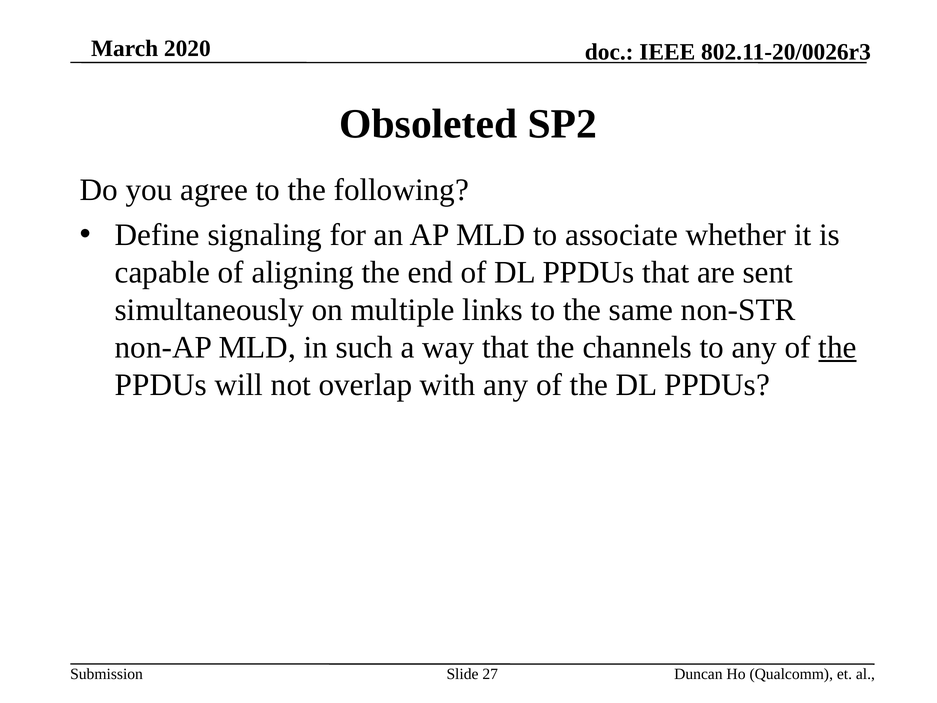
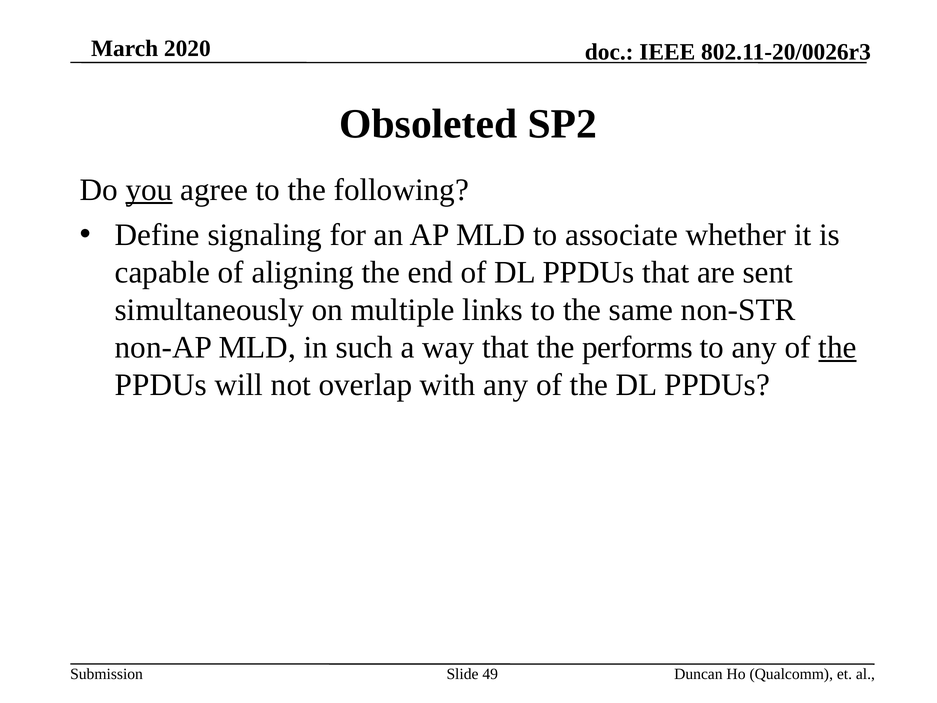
you underline: none -> present
channels: channels -> performs
27: 27 -> 49
